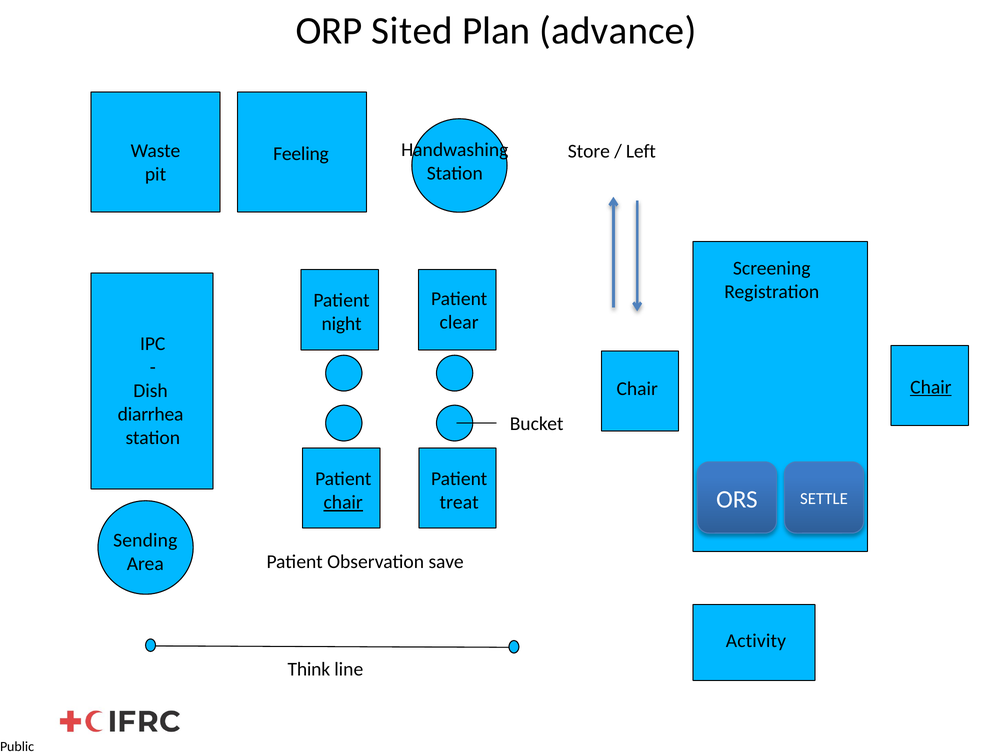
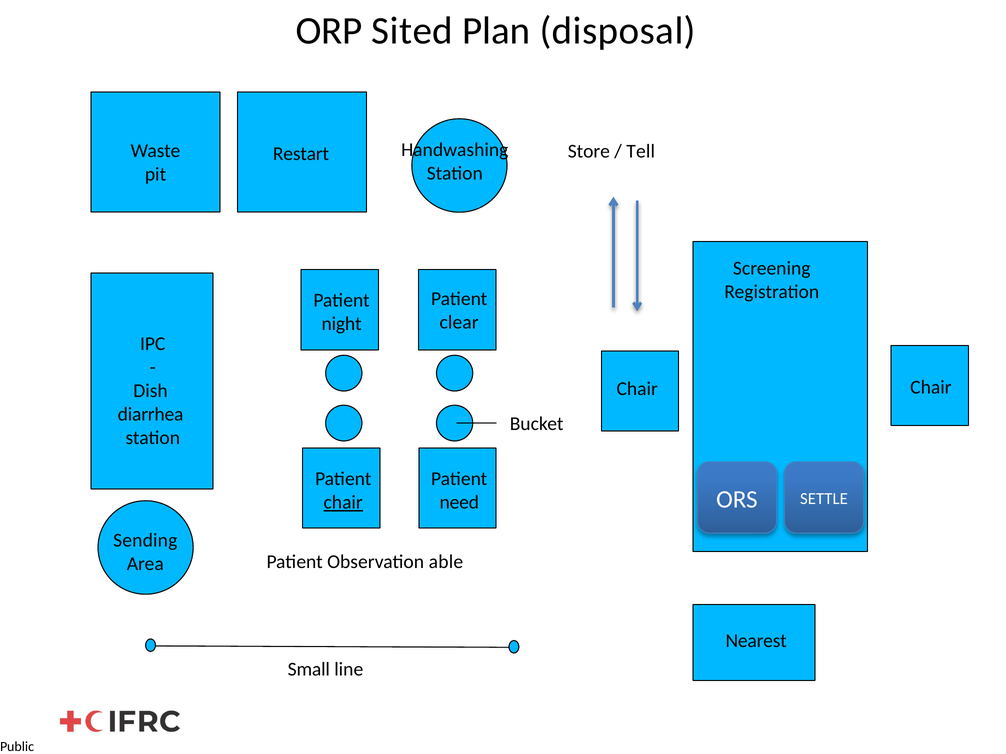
advance: advance -> disposal
Left: Left -> Tell
Feeling: Feeling -> Restart
Chair at (931, 387) underline: present -> none
treat: treat -> need
save: save -> able
Activity: Activity -> Nearest
Think: Think -> Small
